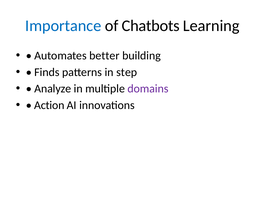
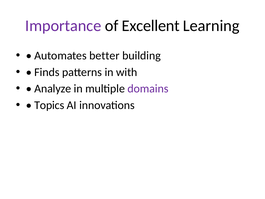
Importance colour: blue -> purple
Chatbots: Chatbots -> Excellent
step: step -> with
Action: Action -> Topics
